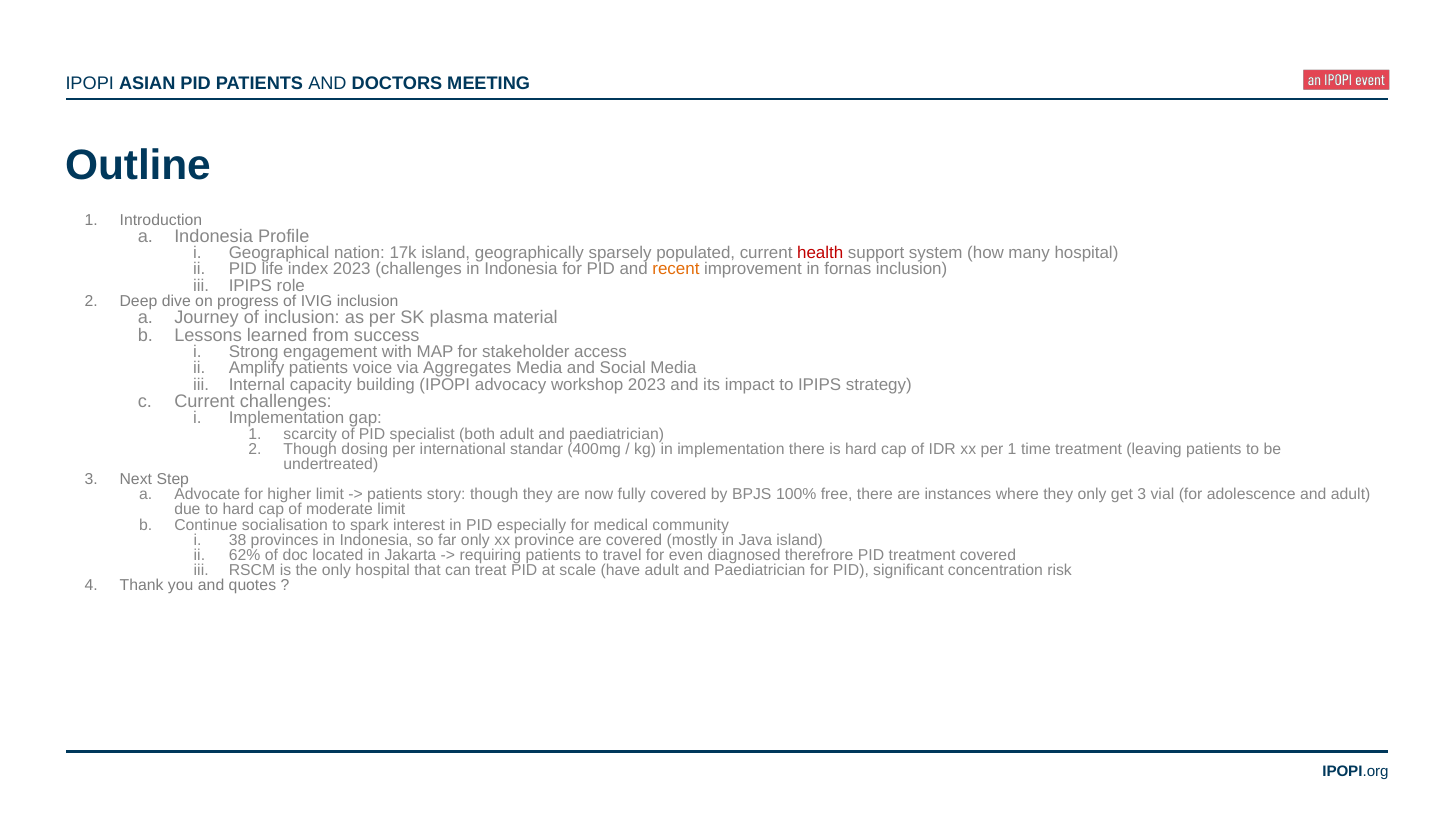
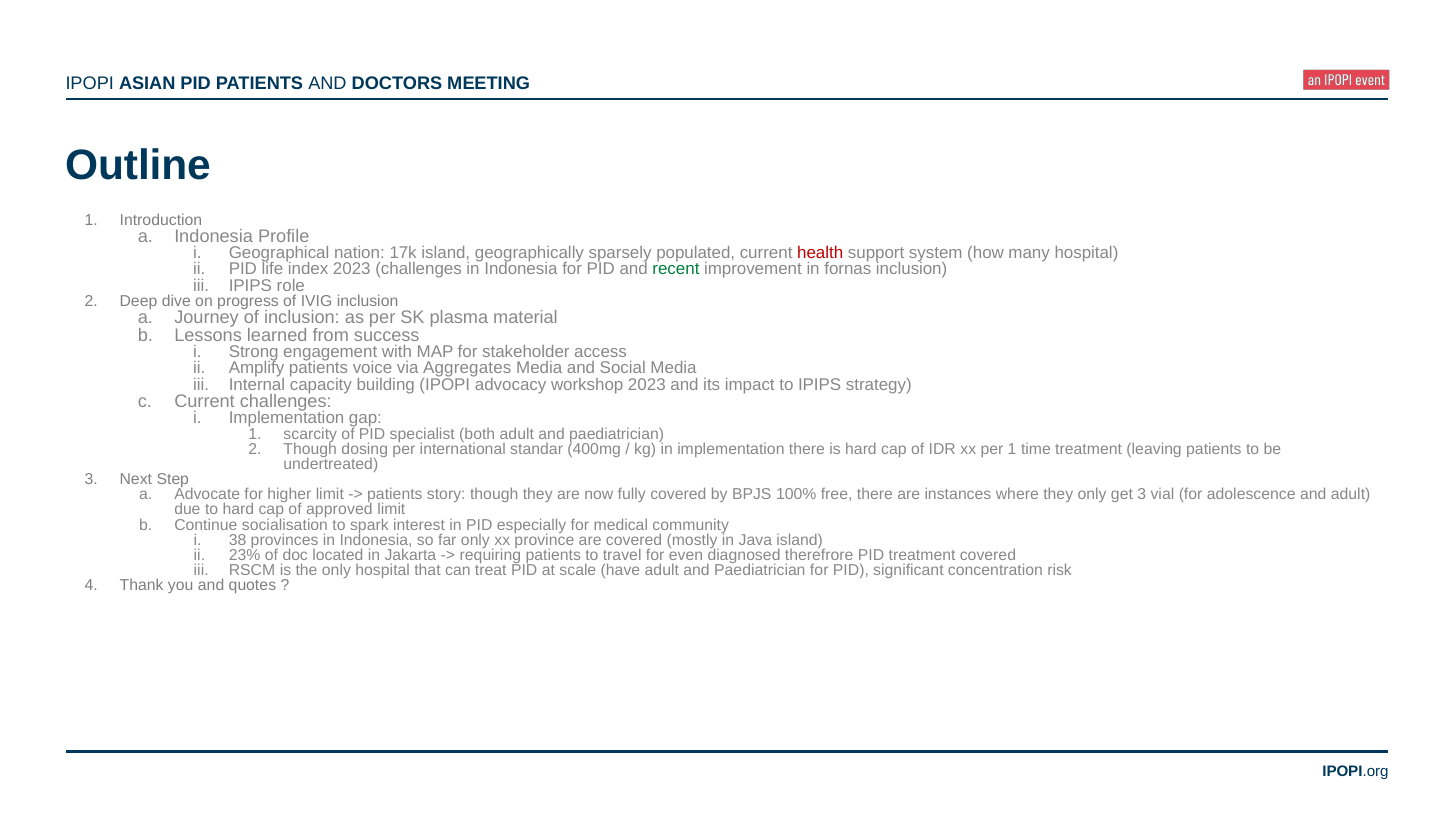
recent colour: orange -> green
moderate: moderate -> approved
62%: 62% -> 23%
